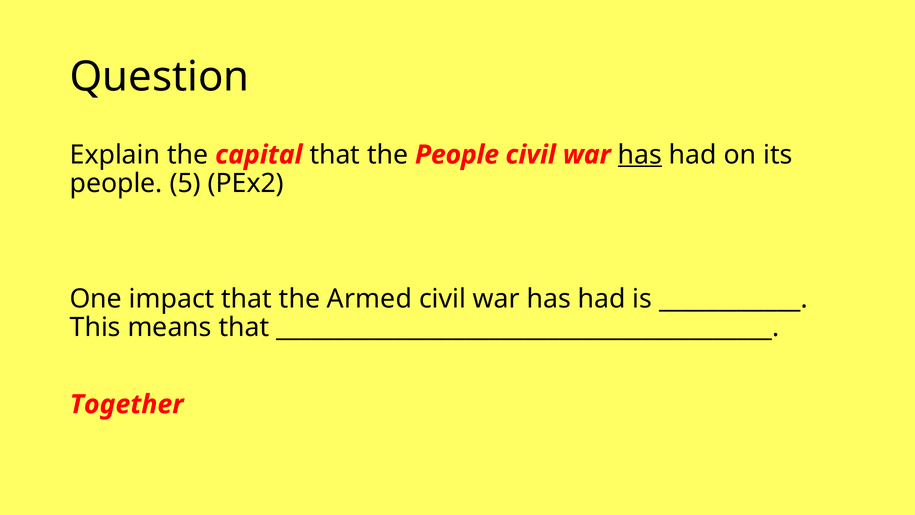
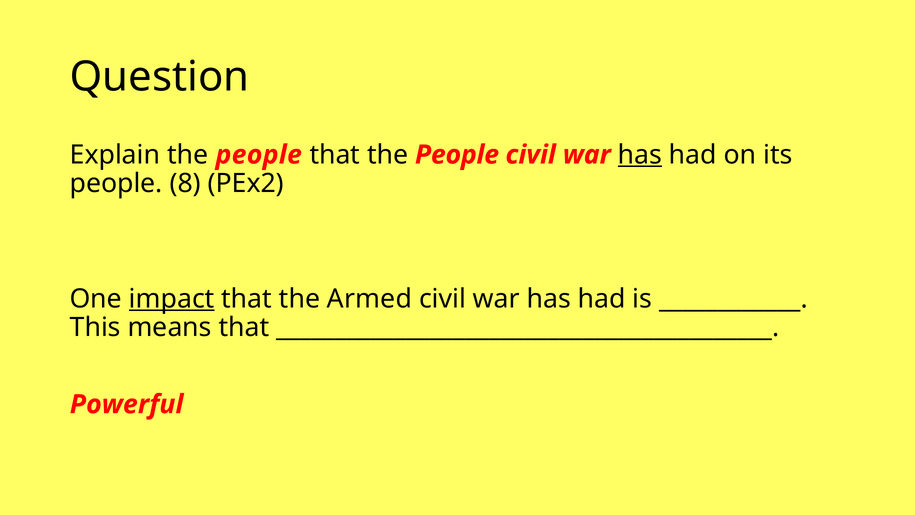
Explain the capital: capital -> people
5: 5 -> 8
impact underline: none -> present
Together: Together -> Powerful
